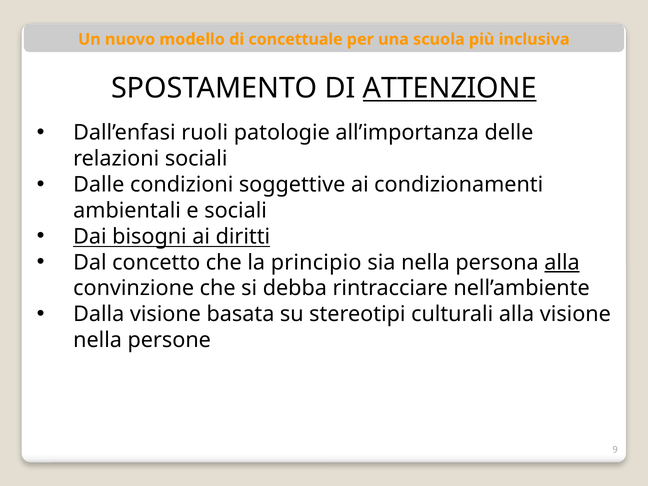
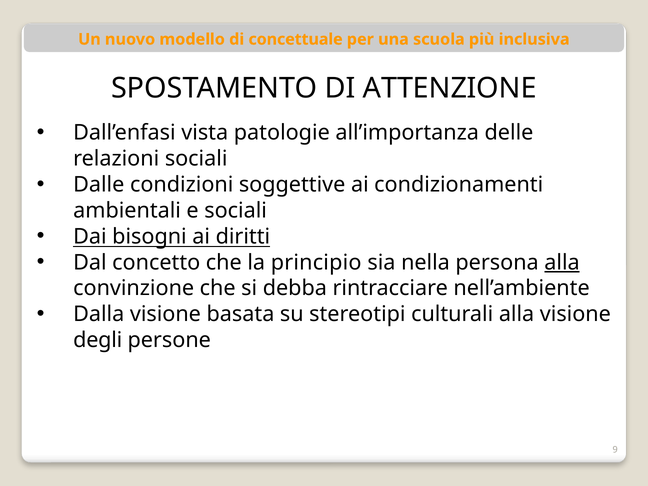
ATTENZIONE underline: present -> none
ruoli: ruoli -> vista
nella at (98, 340): nella -> degli
